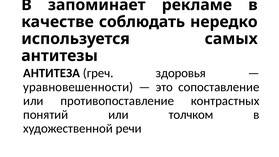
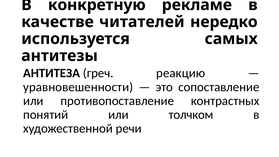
запоминает: запоминает -> конкретную
соблюдать: соблюдать -> читателей
здоровья: здоровья -> реакцию
